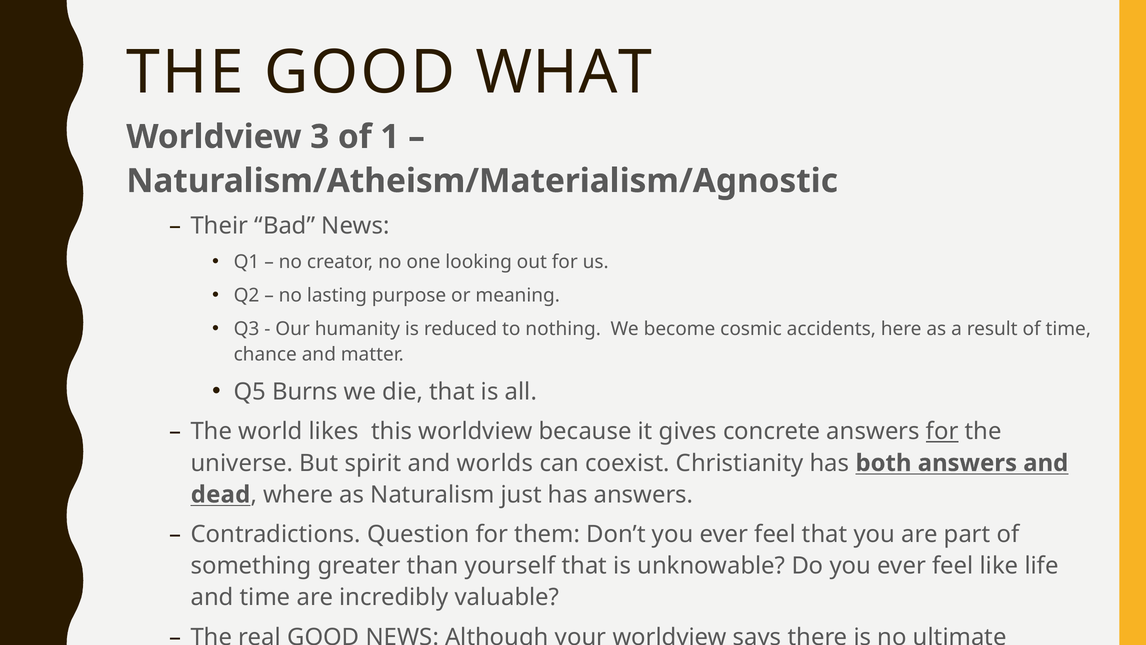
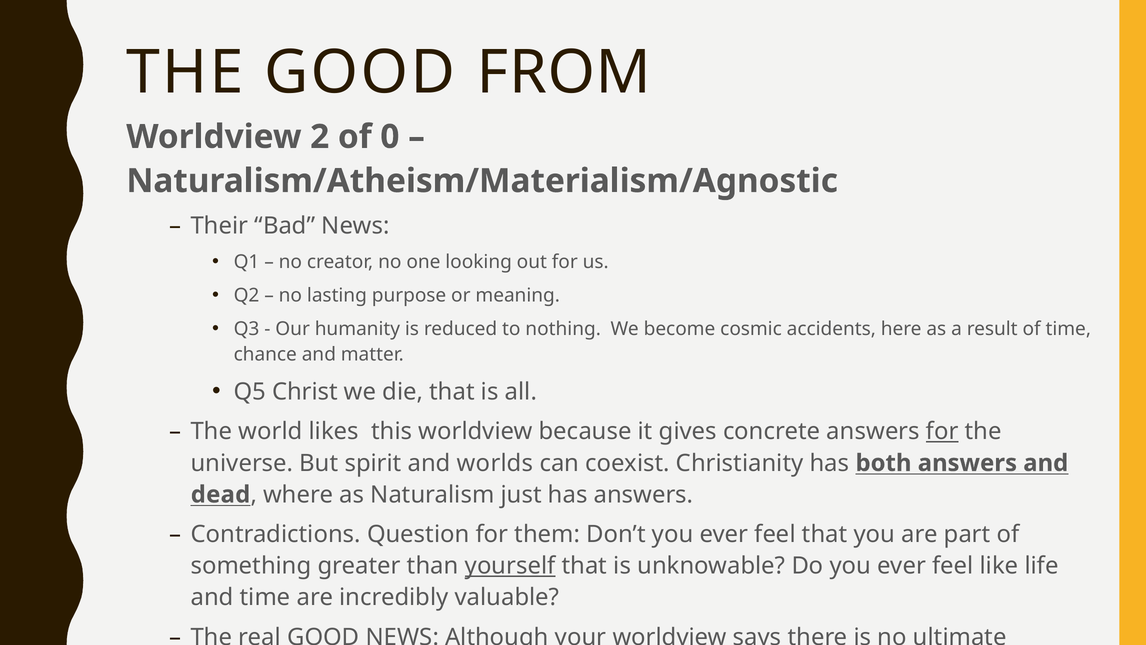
WHAT: WHAT -> FROM
3: 3 -> 2
1: 1 -> 0
Burns: Burns -> Christ
yourself underline: none -> present
